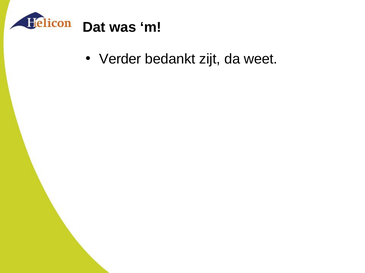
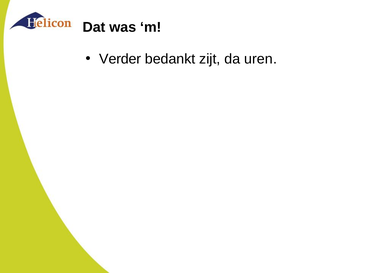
weet: weet -> uren
